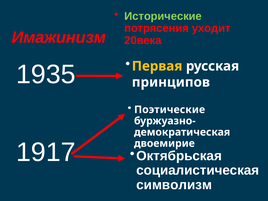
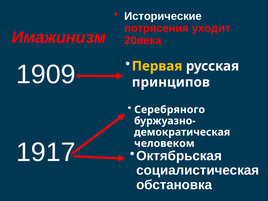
Исторические colour: light green -> white
1935: 1935 -> 1909
Поэтические: Поэтические -> Серебряного
двоемирие: двоемирие -> человеком
символизм: символизм -> обстановка
